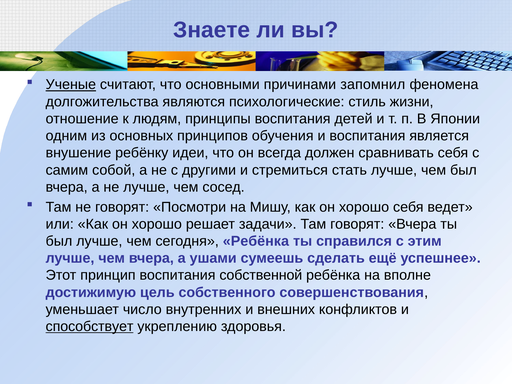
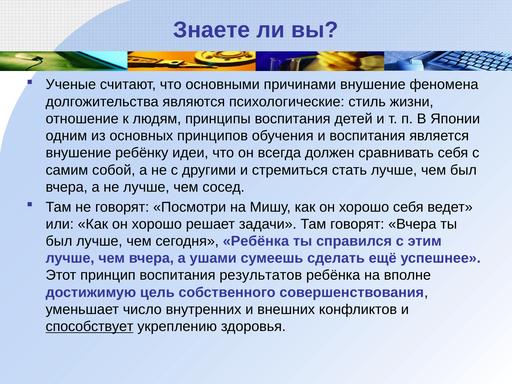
Ученые underline: present -> none
причинами запомнил: запомнил -> внушение
собственной: собственной -> результатов
